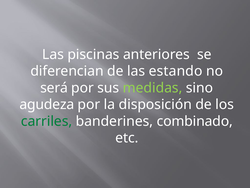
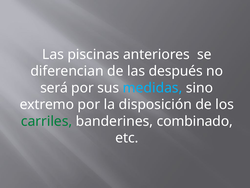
estando: estando -> después
medidas colour: light green -> light blue
agudeza: agudeza -> extremo
